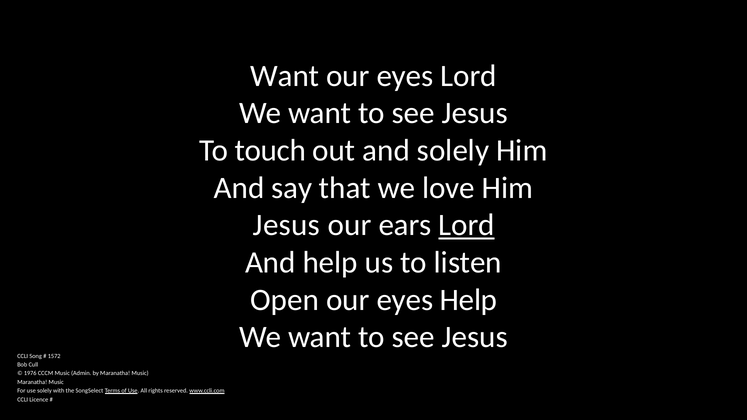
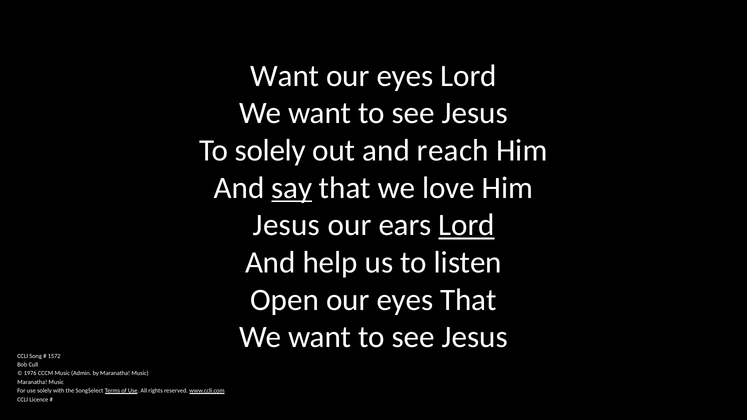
To touch: touch -> solely
and solely: solely -> reach
say underline: none -> present
eyes Help: Help -> That
